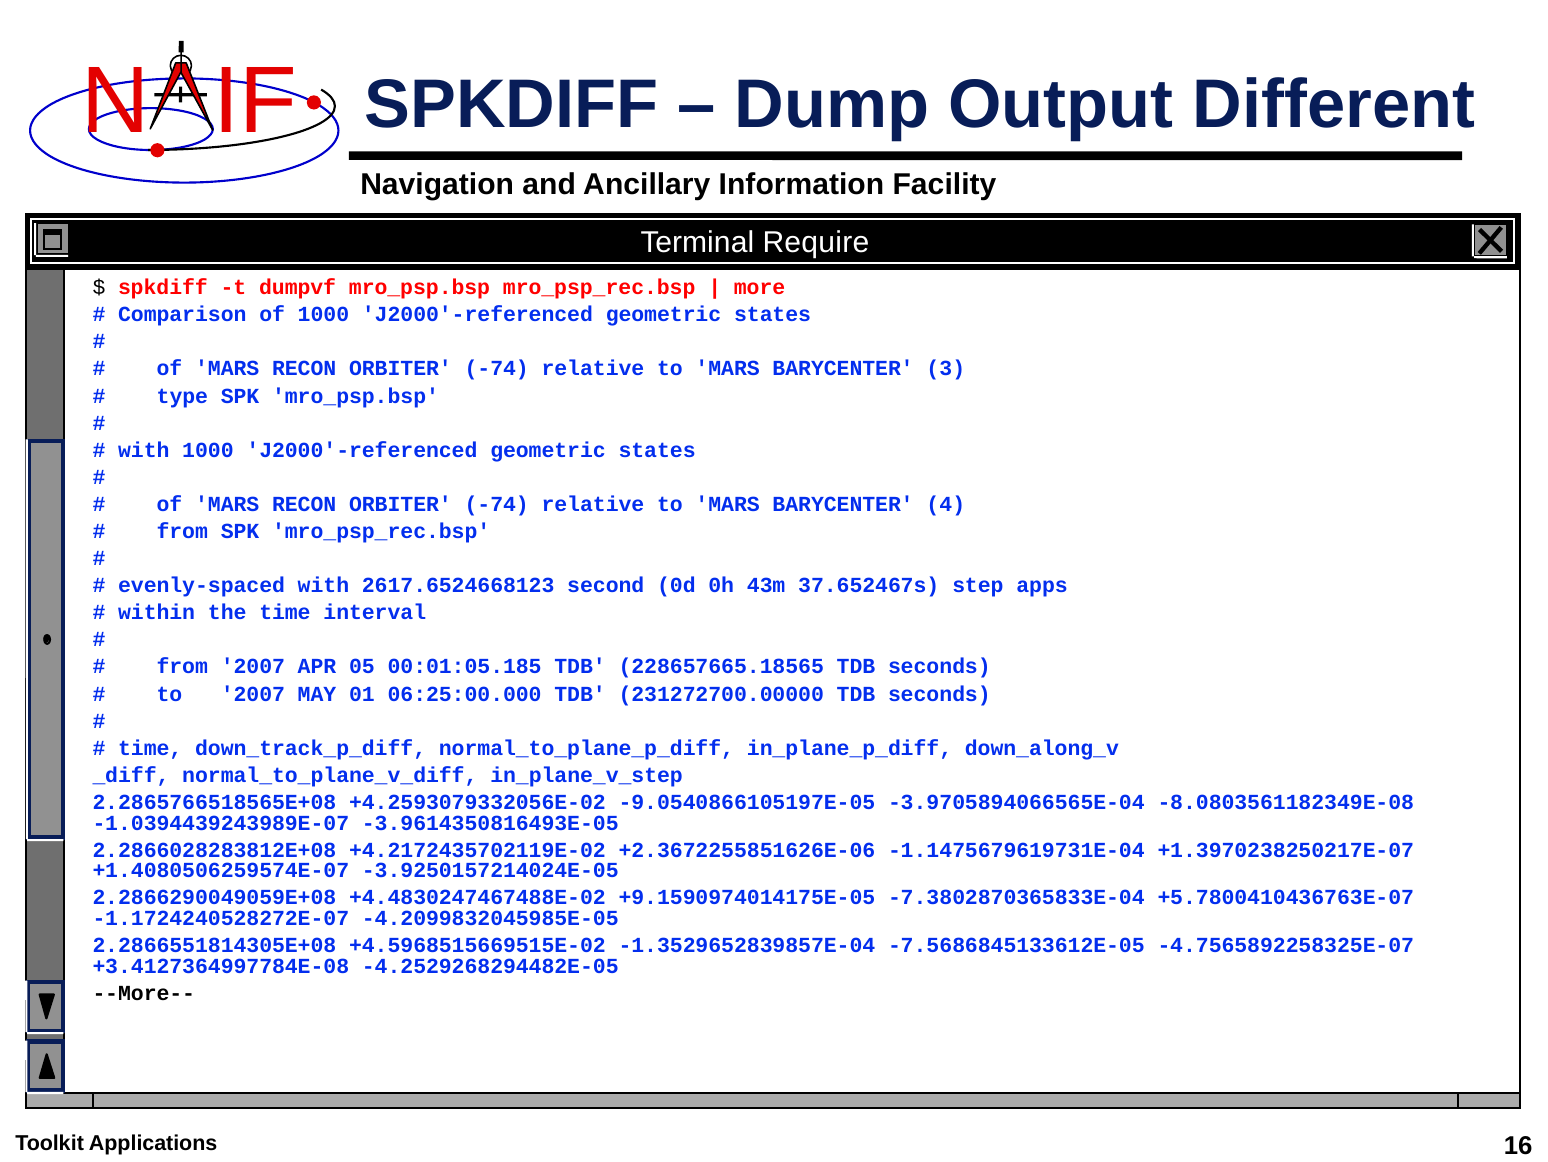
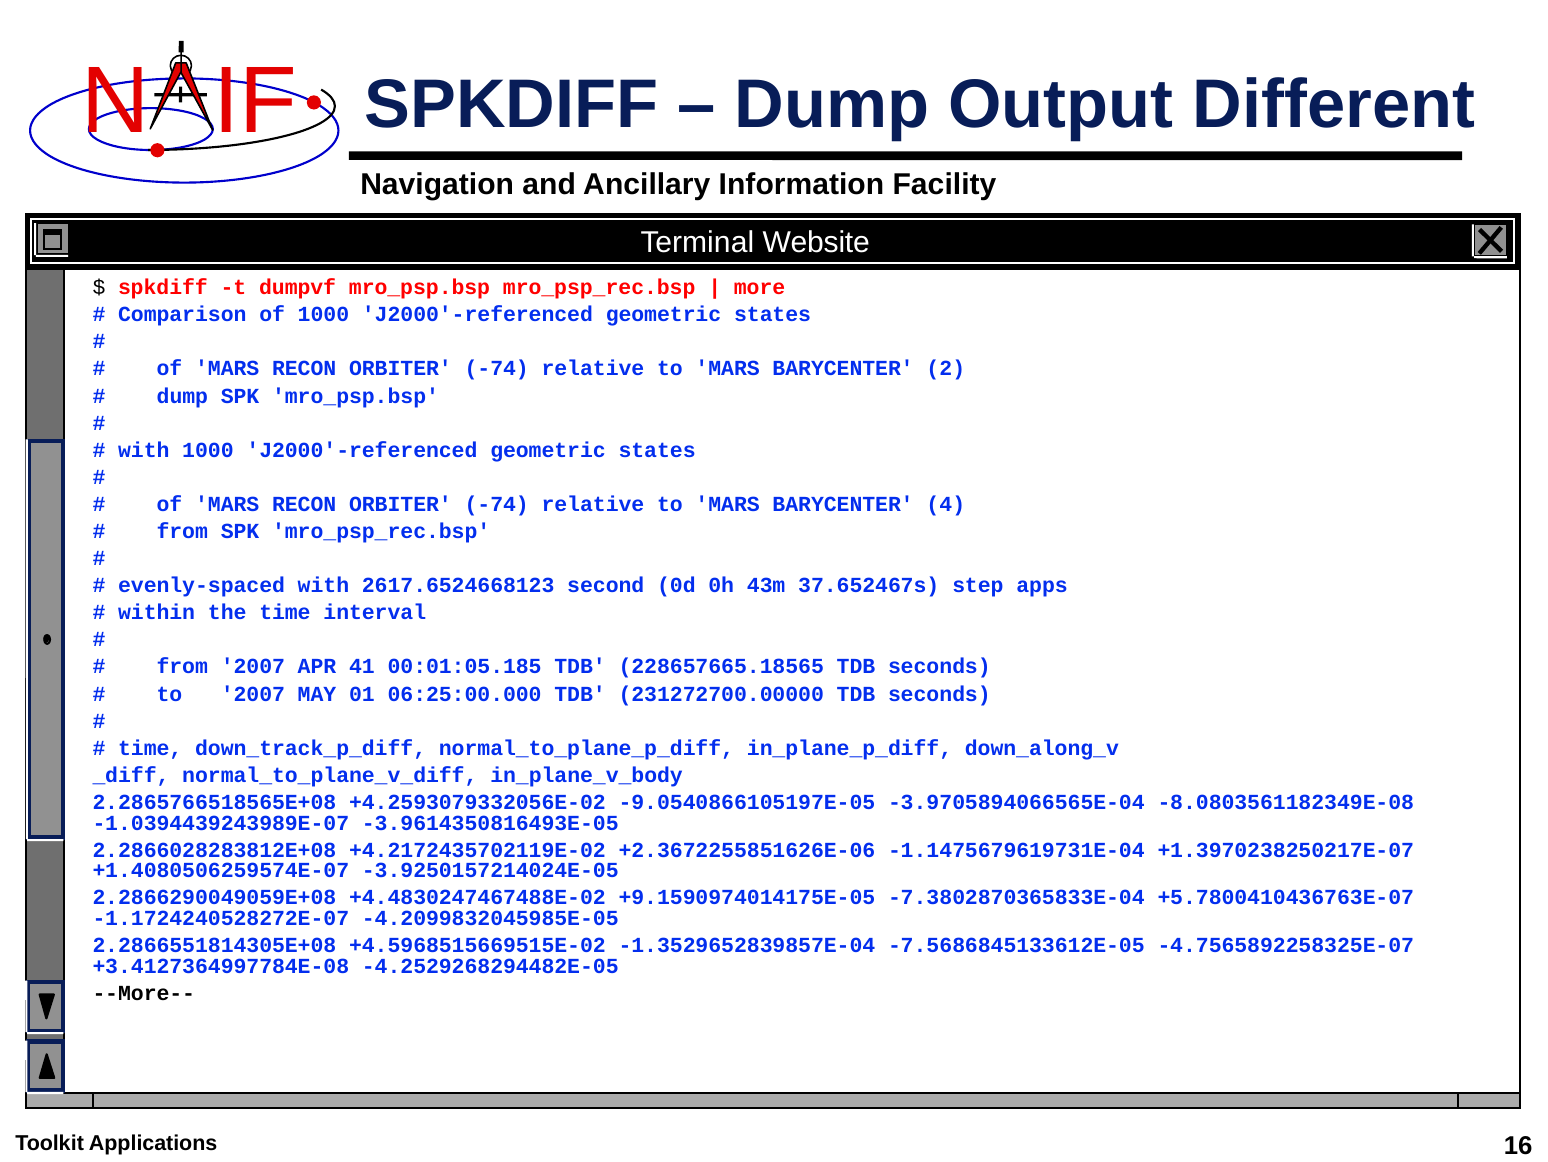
Require: Require -> Website
3: 3 -> 2
type at (182, 396): type -> dump
05: 05 -> 41
in_plane_v_step: in_plane_v_step -> in_plane_v_body
